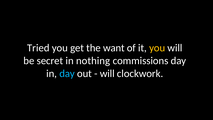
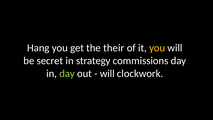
Tried: Tried -> Hang
want: want -> their
nothing: nothing -> strategy
day at (67, 73) colour: light blue -> light green
